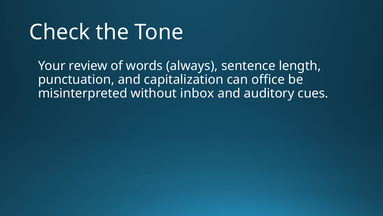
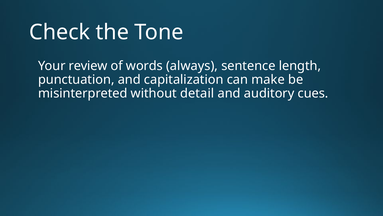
office: office -> make
inbox: inbox -> detail
